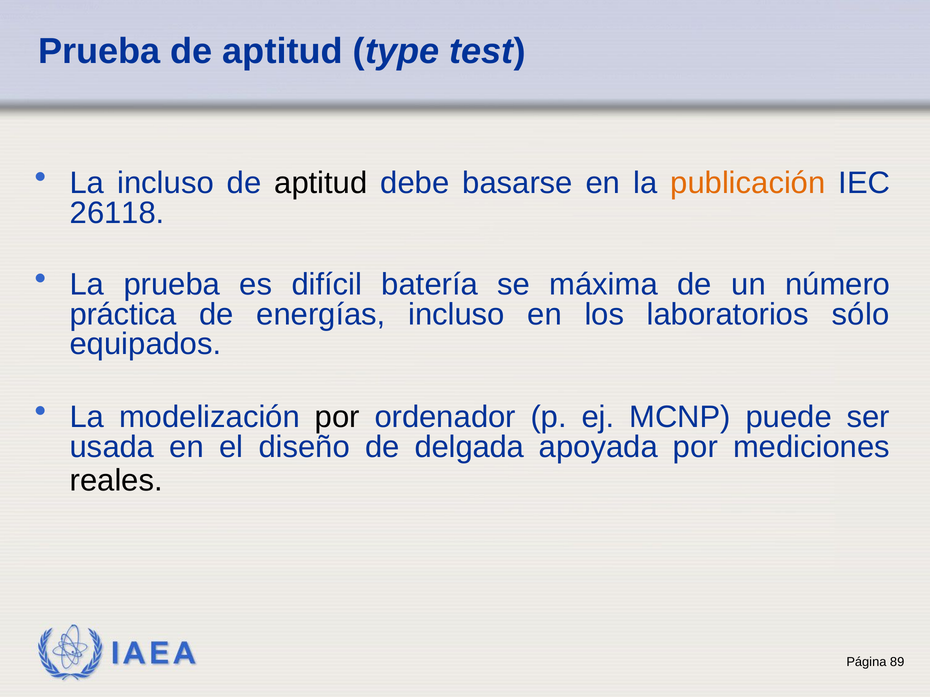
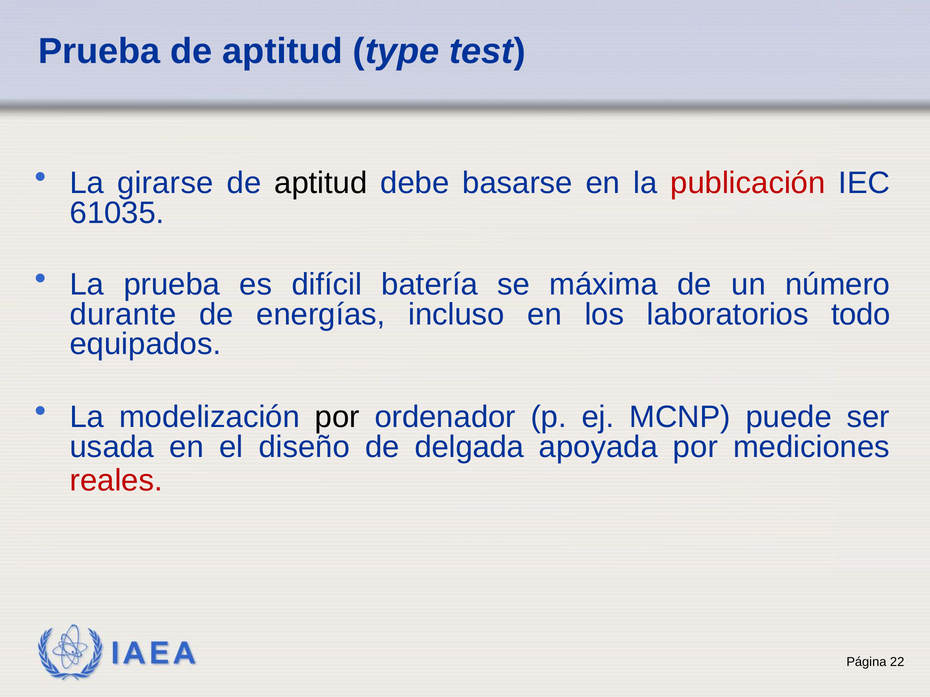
La incluso: incluso -> girarse
publicación colour: orange -> red
26118: 26118 -> 61035
práctica: práctica -> durante
sólo: sólo -> todo
reales colour: black -> red
89: 89 -> 22
